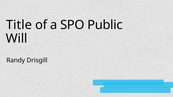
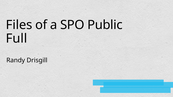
Title: Title -> Files
Will: Will -> Full
